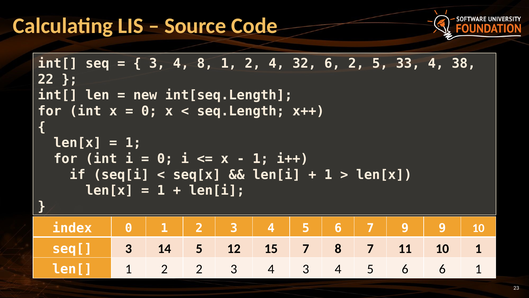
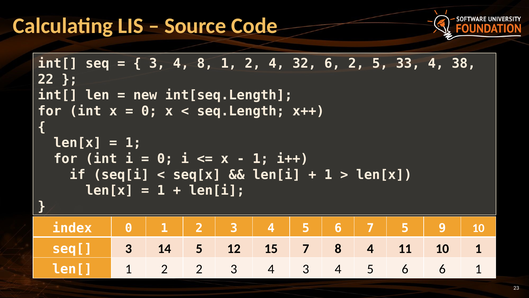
7 9: 9 -> 5
8 7: 7 -> 4
